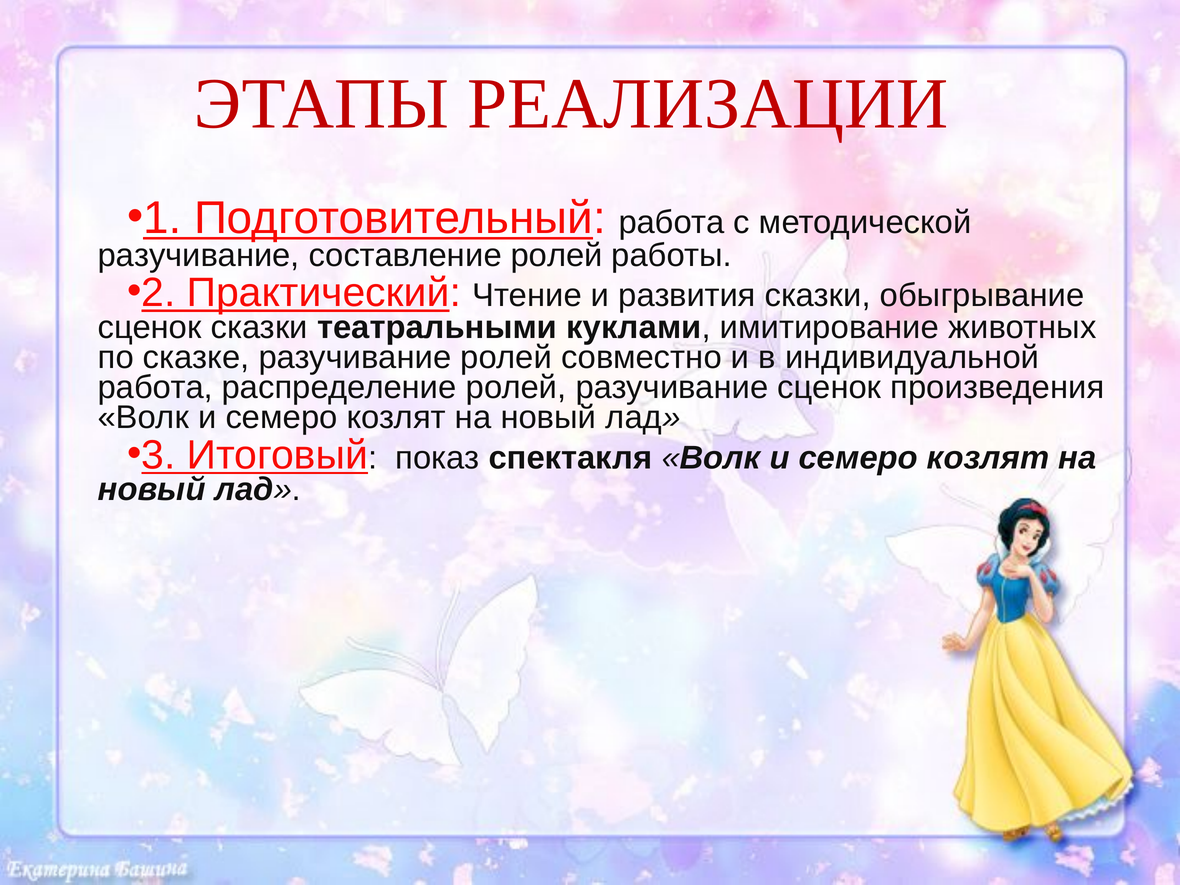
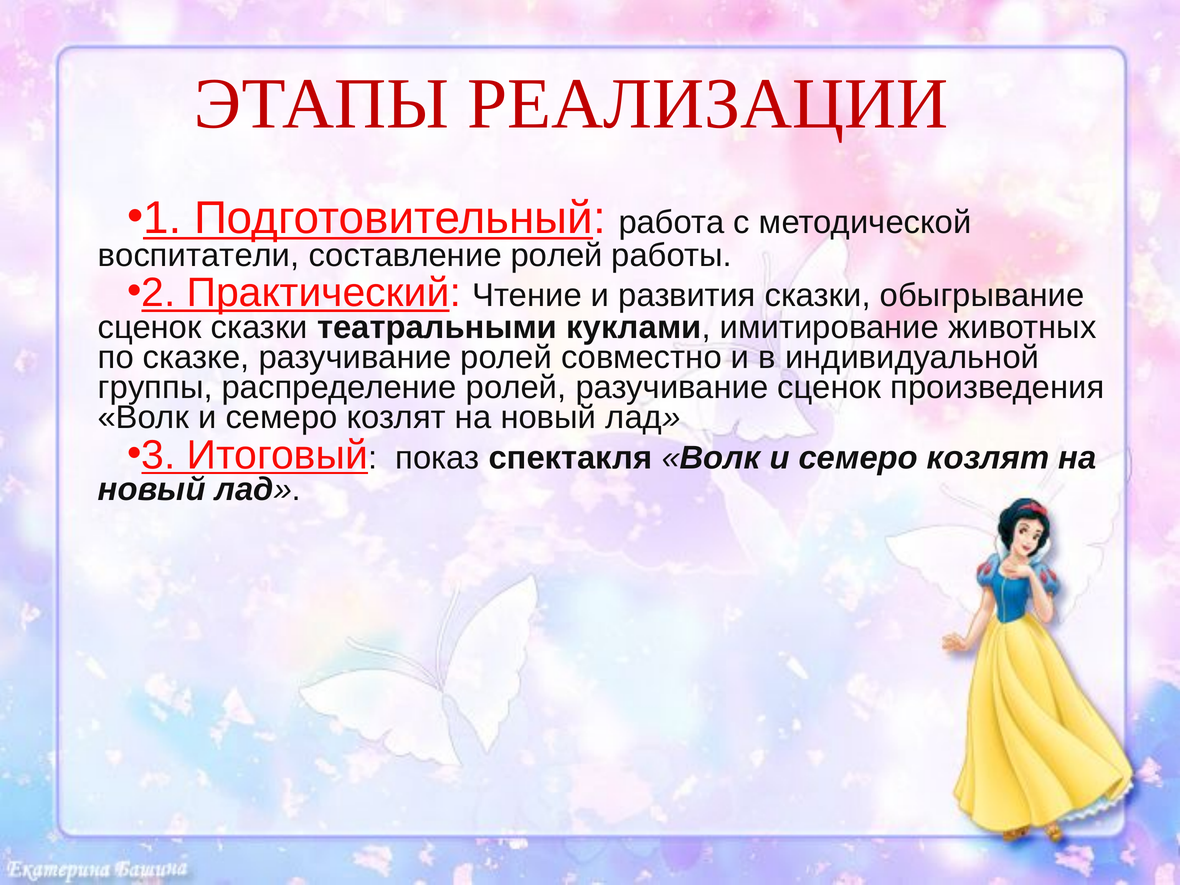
разучивание at (199, 255): разучивание -> воспитатели
работа at (155, 387): работа -> группы
